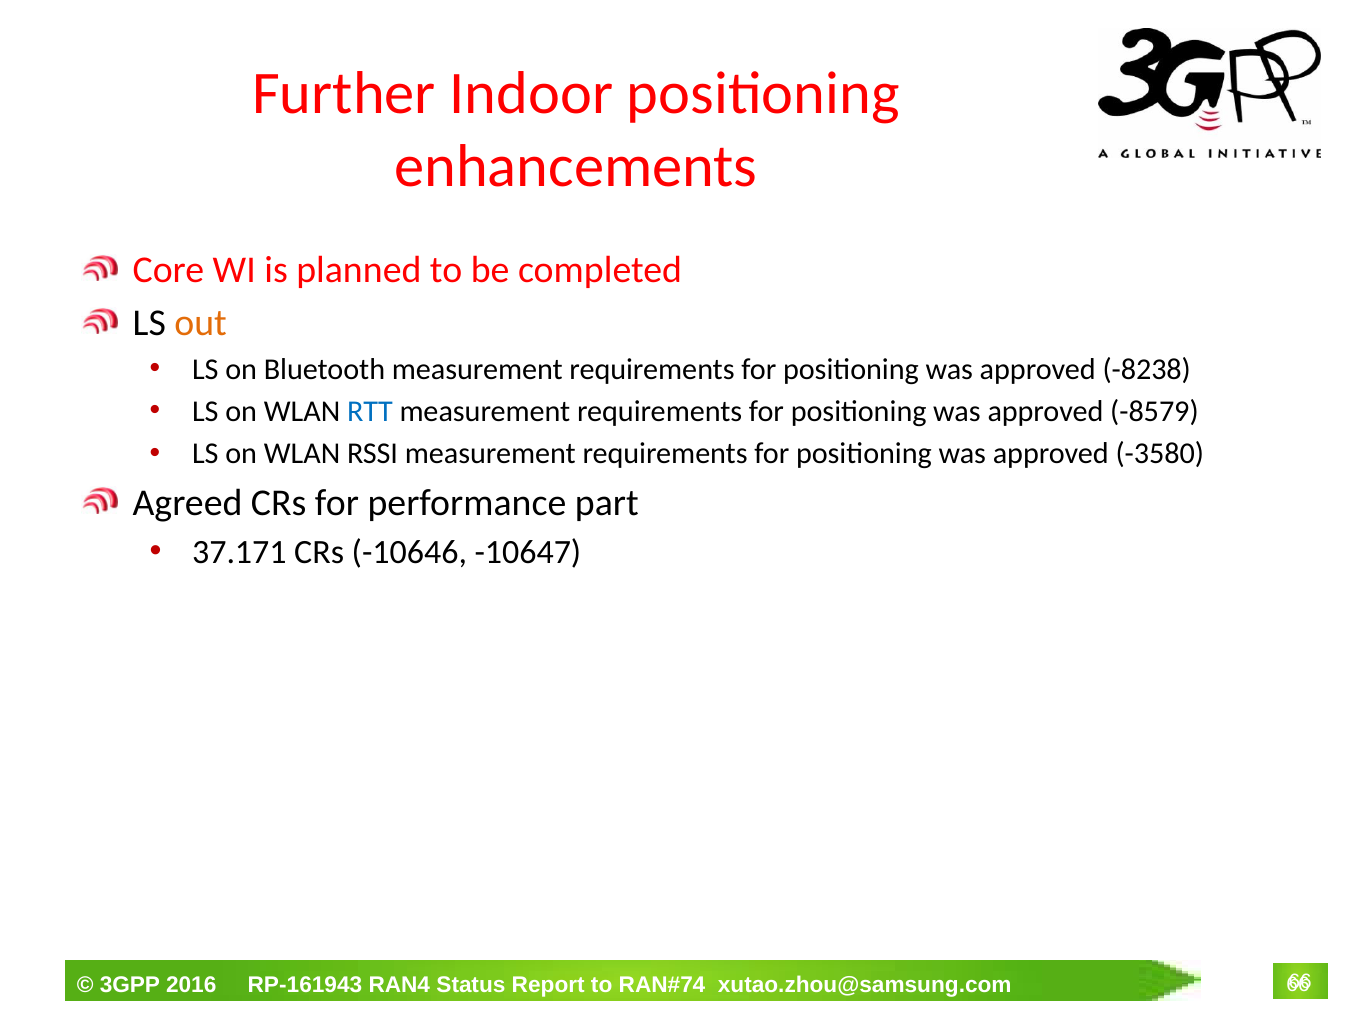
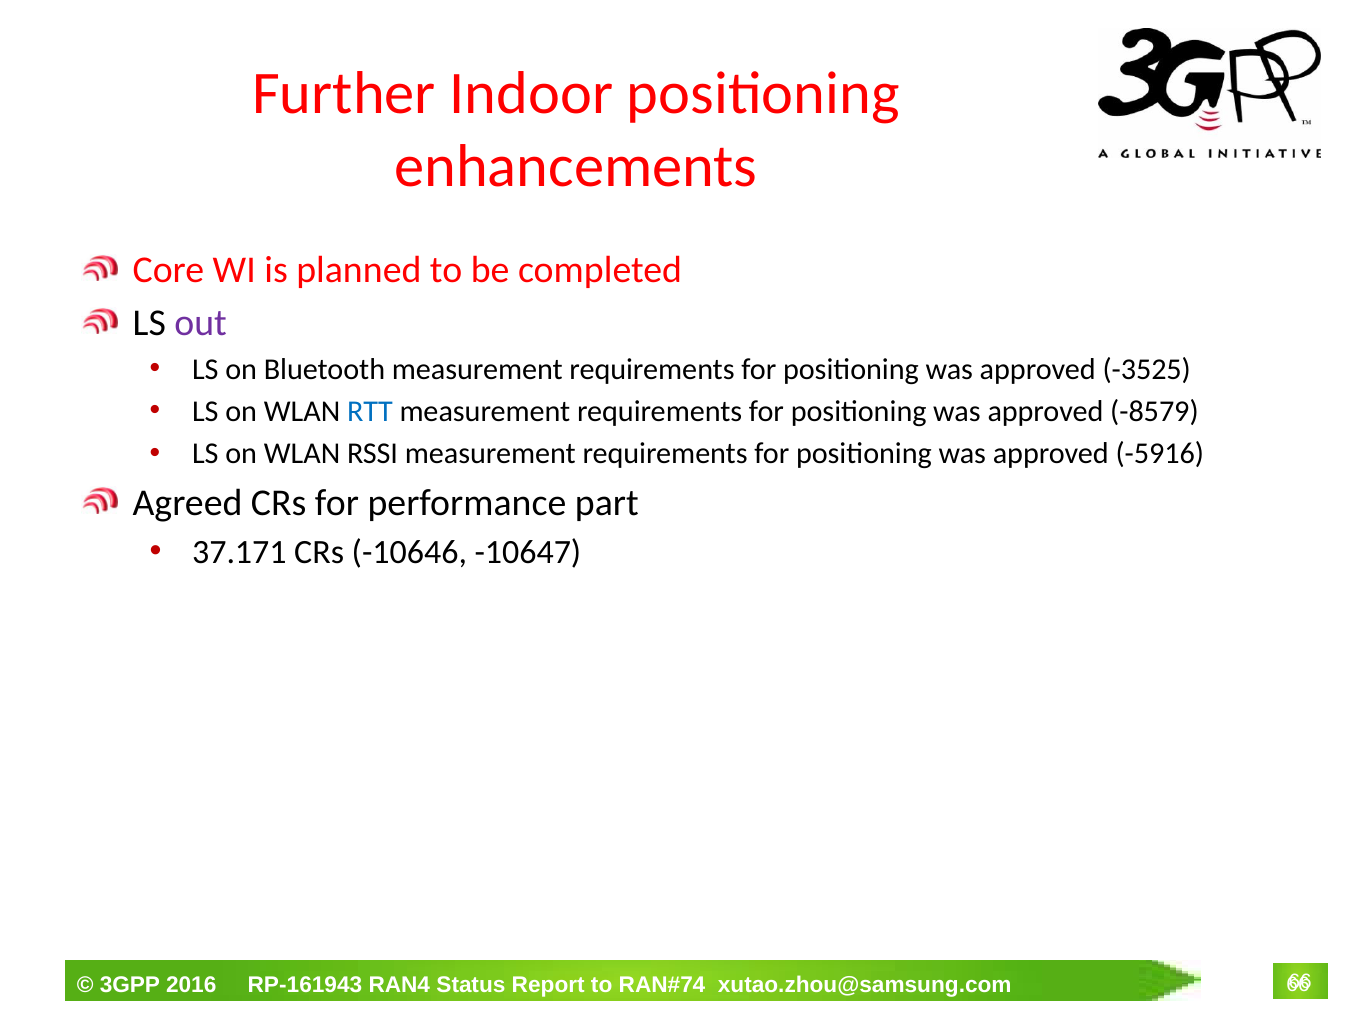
out colour: orange -> purple
-8238: -8238 -> -3525
-3580: -3580 -> -5916
